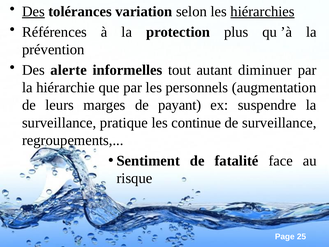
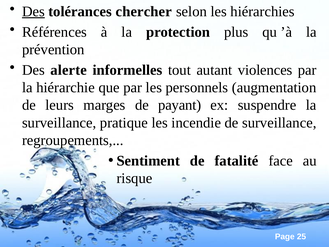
variation: variation -> chercher
hiérarchies underline: present -> none
diminuer: diminuer -> violences
continue: continue -> incendie
